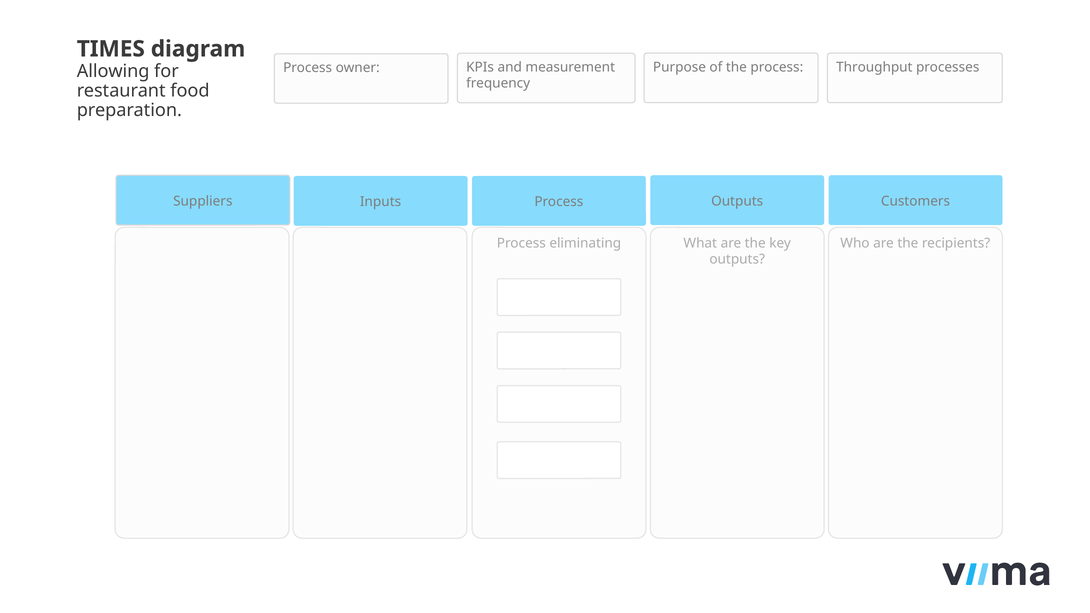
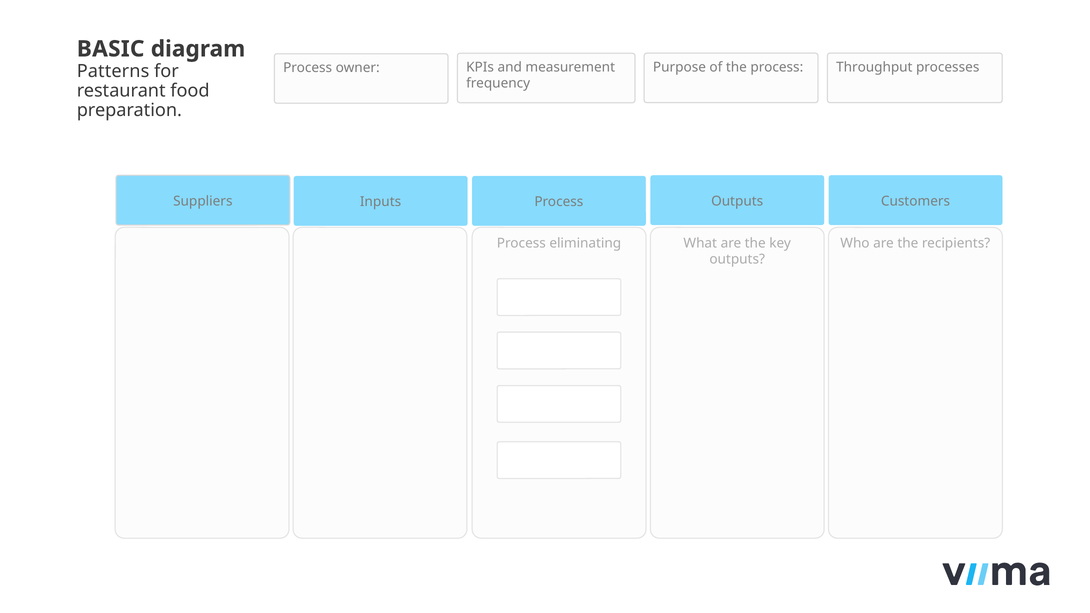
TIMES: TIMES -> BASIC
Allowing: Allowing -> Patterns
